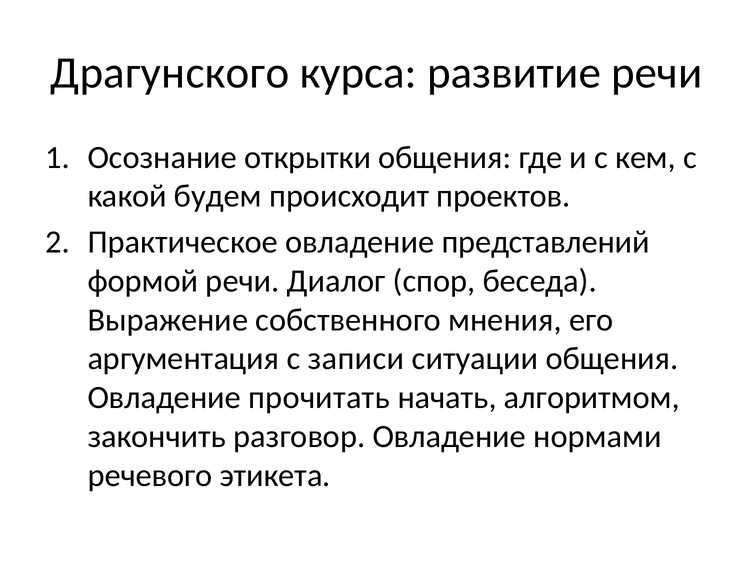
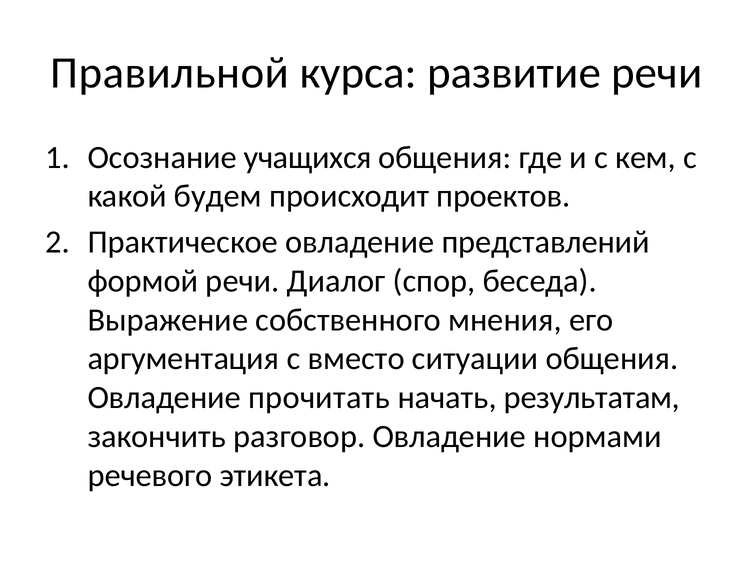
Драгунского: Драгунского -> Правильной
открытки: открытки -> учащихся
записи: записи -> вместо
алгоритмом: алгоритмом -> результатам
